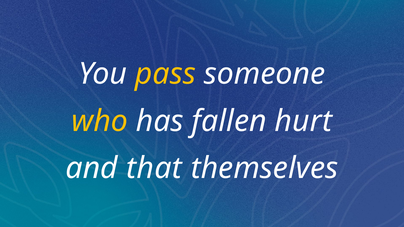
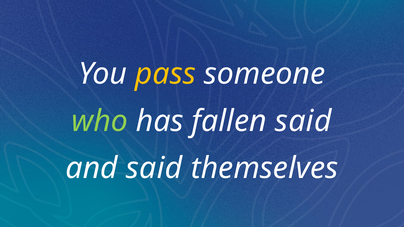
who colour: yellow -> light green
fallen hurt: hurt -> said
and that: that -> said
